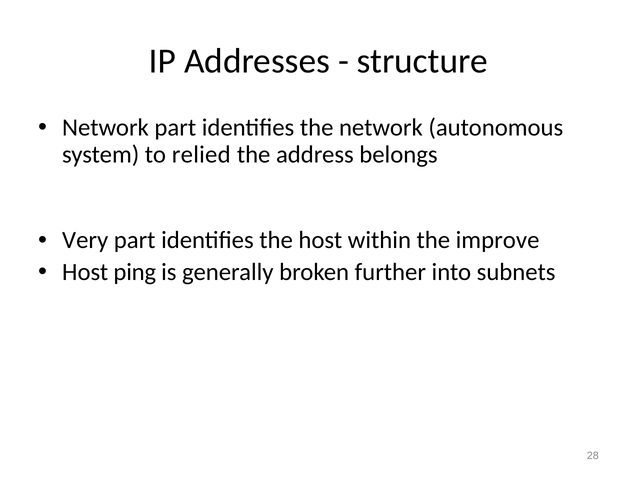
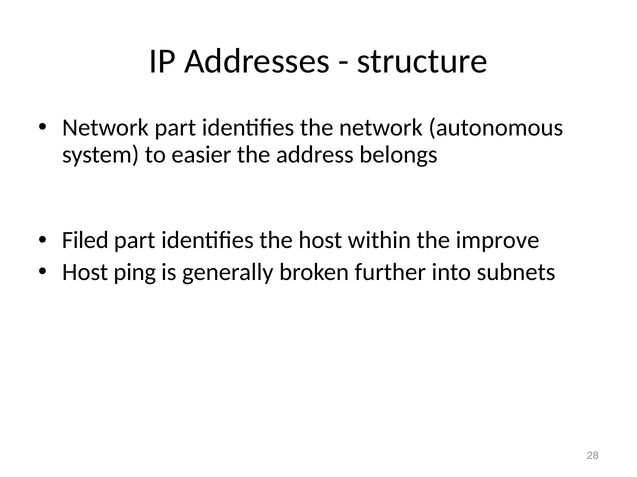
relied: relied -> easier
Very: Very -> Filed
